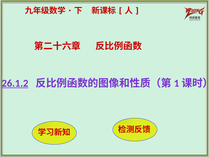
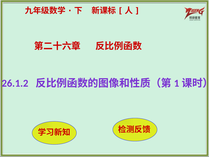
26.1.2 underline: present -> none
